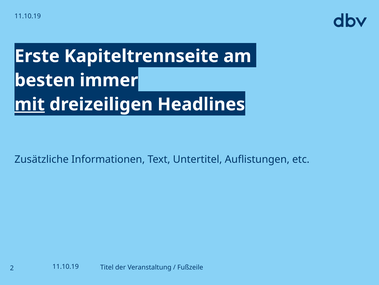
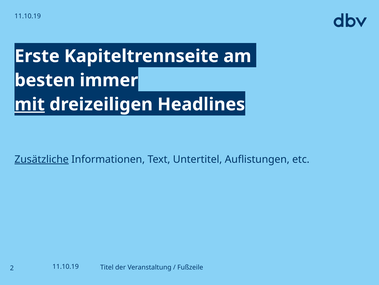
Zusätzliche underline: none -> present
